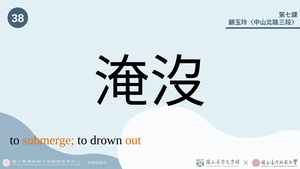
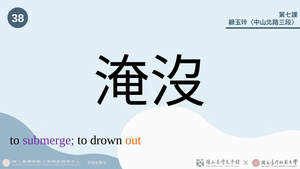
submerge colour: orange -> purple
